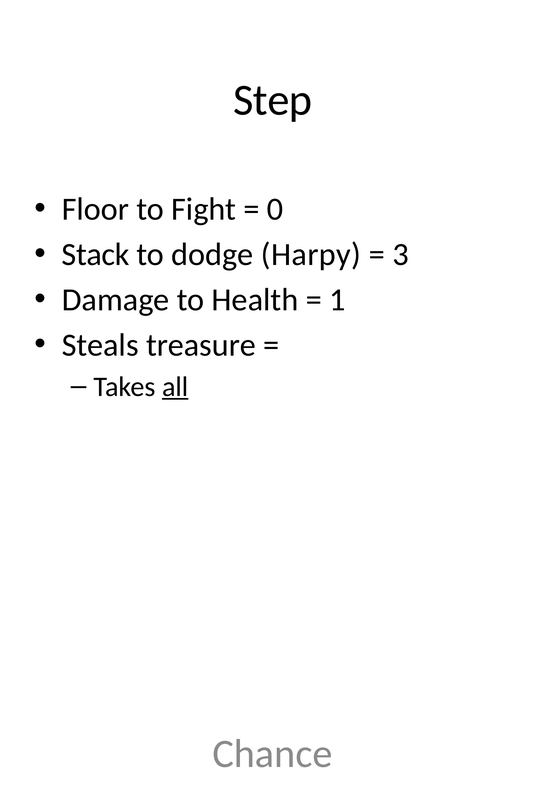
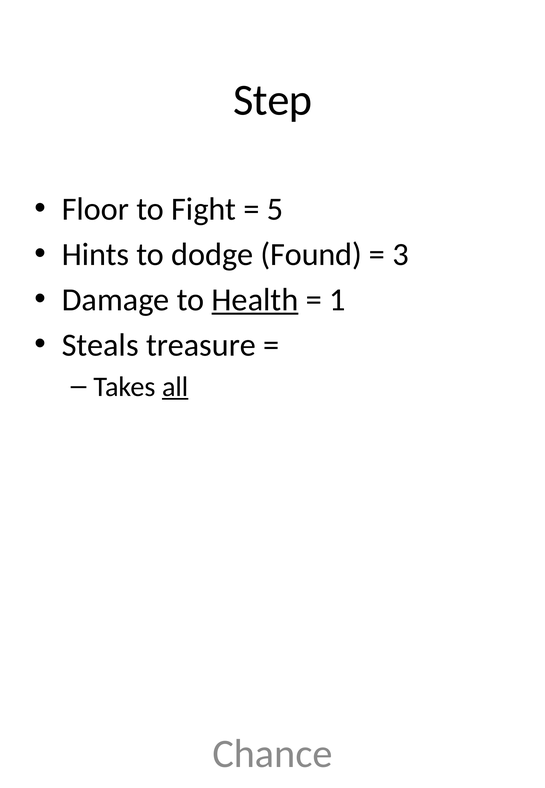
0: 0 -> 5
Stack: Stack -> Hints
Harpy: Harpy -> Found
Health underline: none -> present
